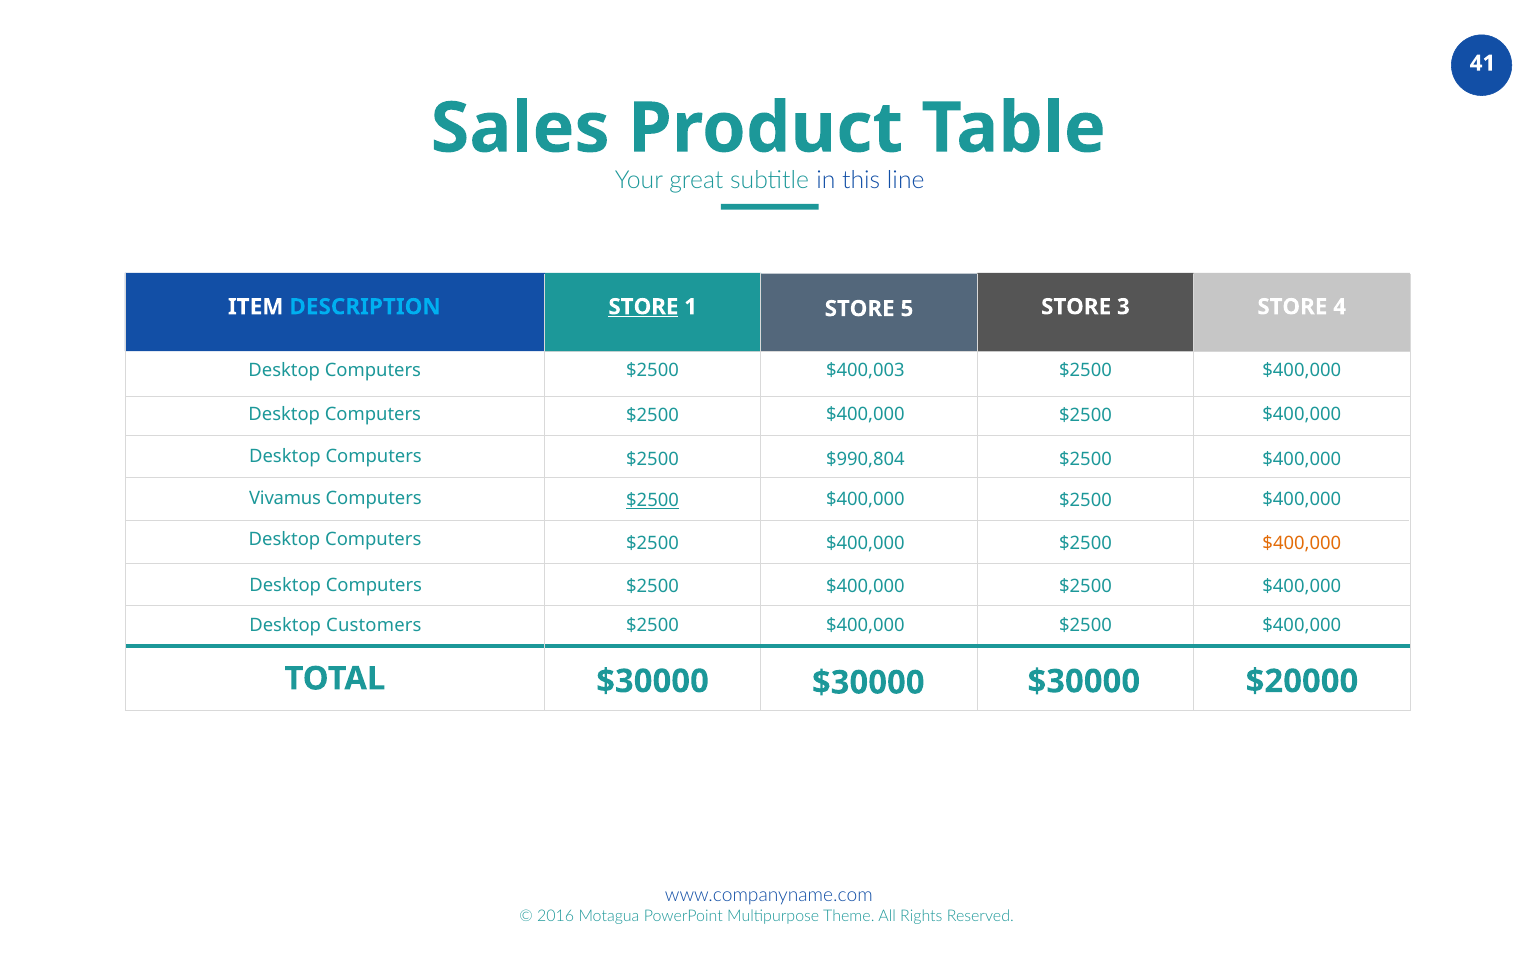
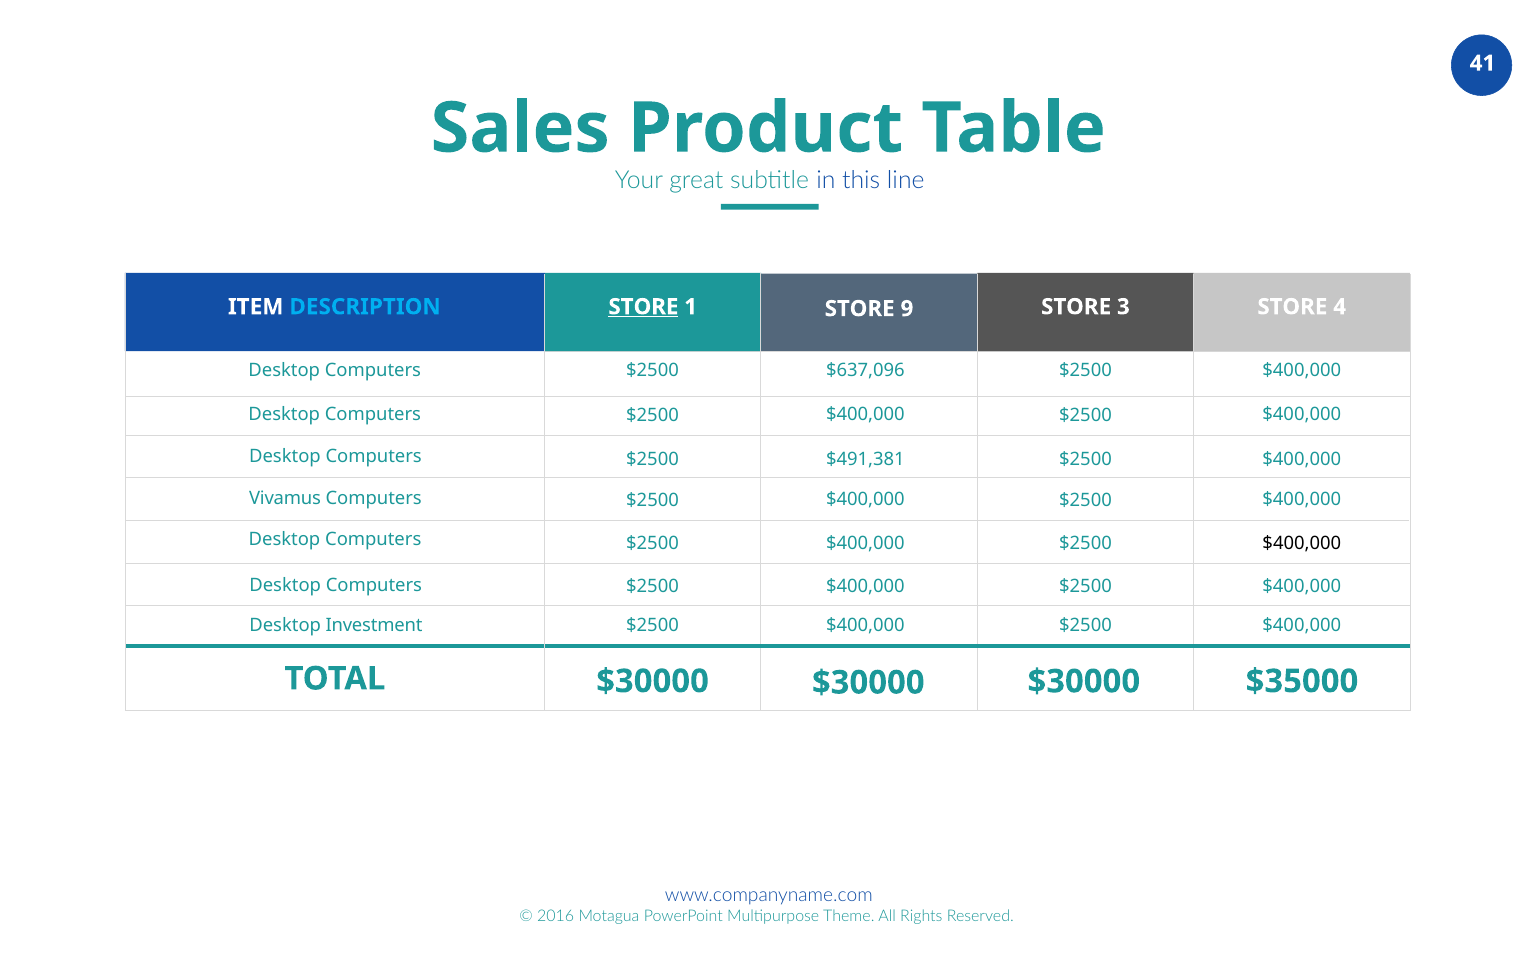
5: 5 -> 9
$400,003: $400,003 -> $637,096
$990,804: $990,804 -> $491,381
$2500 at (653, 500) underline: present -> none
$400,000 at (1302, 543) colour: orange -> black
Customers: Customers -> Investment
$20000: $20000 -> $35000
